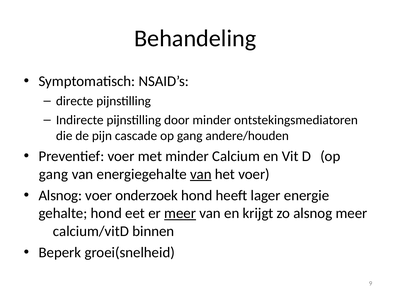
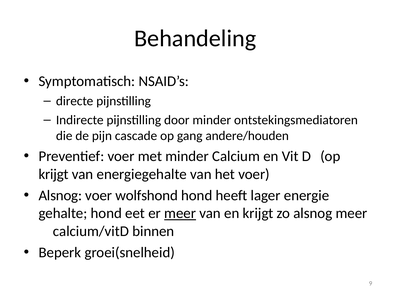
gang at (53, 174): gang -> krijgt
van at (201, 174) underline: present -> none
onderzoek: onderzoek -> wolfshond
